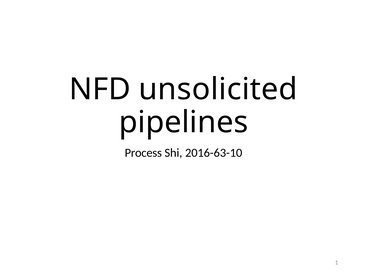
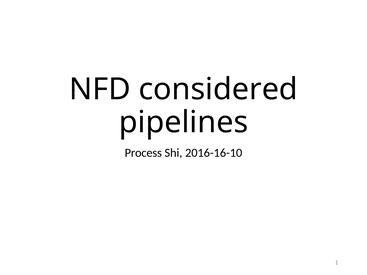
unsolicited: unsolicited -> considered
2016-63-10: 2016-63-10 -> 2016-16-10
